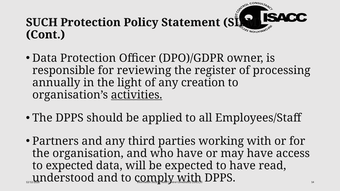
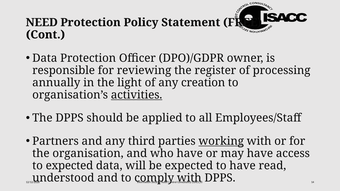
SUCH: SUCH -> NEED
SIEM: SIEM -> FREE
working underline: none -> present
